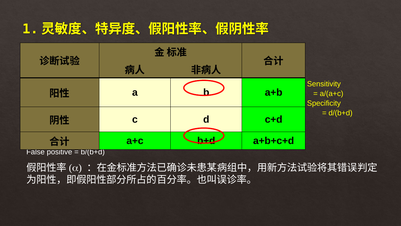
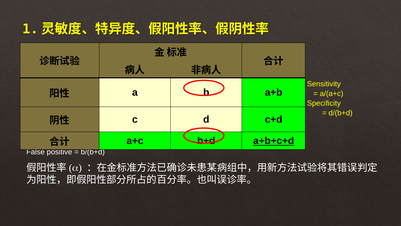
a+b+c+d underline: none -> present
